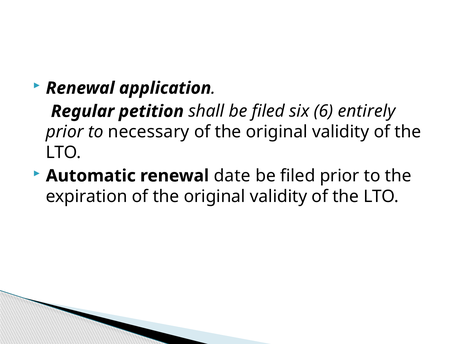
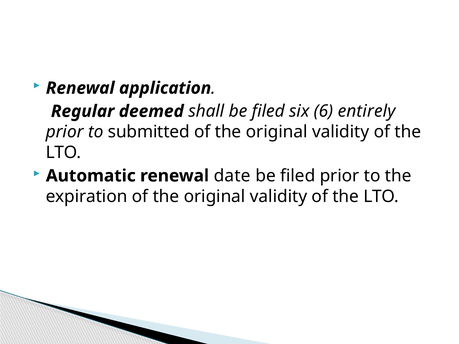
petition: petition -> deemed
necessary: necessary -> submitted
